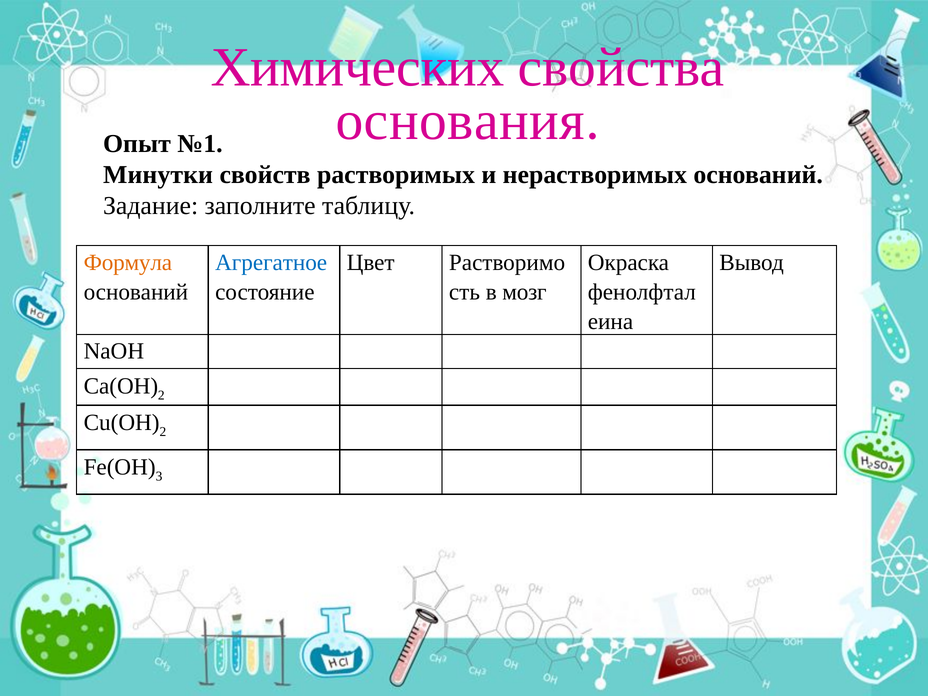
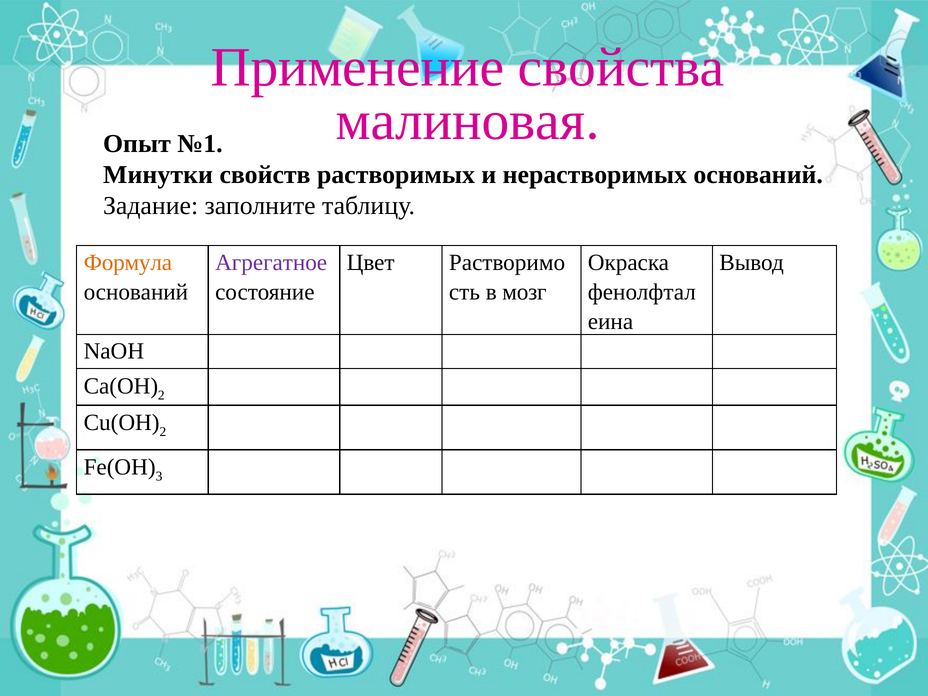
Химических: Химических -> Применение
основания: основания -> малиновая
Агрегатное colour: blue -> purple
